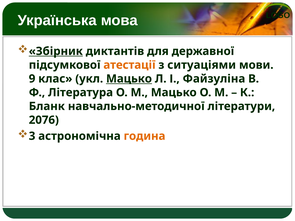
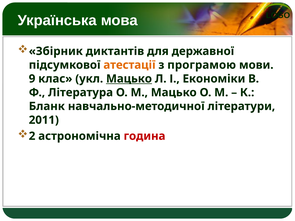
Збірник underline: present -> none
ситуаціями: ситуаціями -> програмою
Файзуліна: Файзуліна -> Економіки
2076: 2076 -> 2011
3: 3 -> 2
година colour: orange -> red
